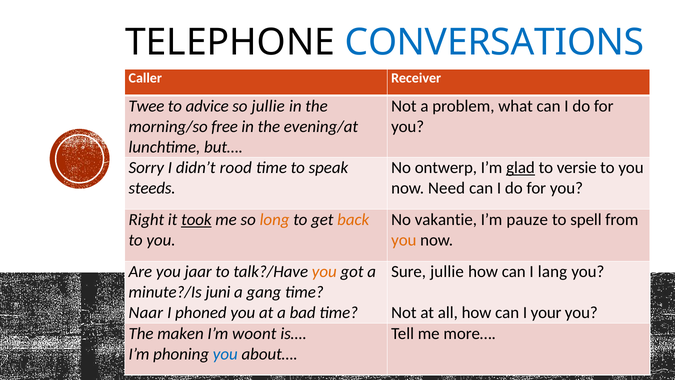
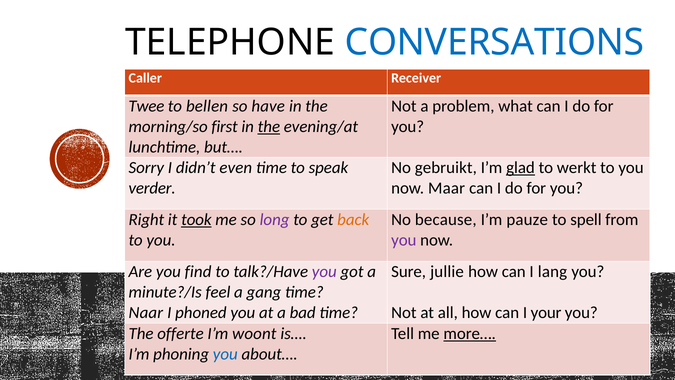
advice: advice -> bellen
so jullie: jullie -> have
free: free -> first
the at (269, 126) underline: none -> present
rood: rood -> even
ontwerp: ontwerp -> gebruikt
versie: versie -> werkt
steeds: steeds -> verder
Need: Need -> Maar
long colour: orange -> purple
vakantie: vakantie -> because
you at (404, 240) colour: orange -> purple
jaar: jaar -> find
you at (324, 271) colour: orange -> purple
juni: juni -> feel
maken: maken -> offerte
more… underline: none -> present
